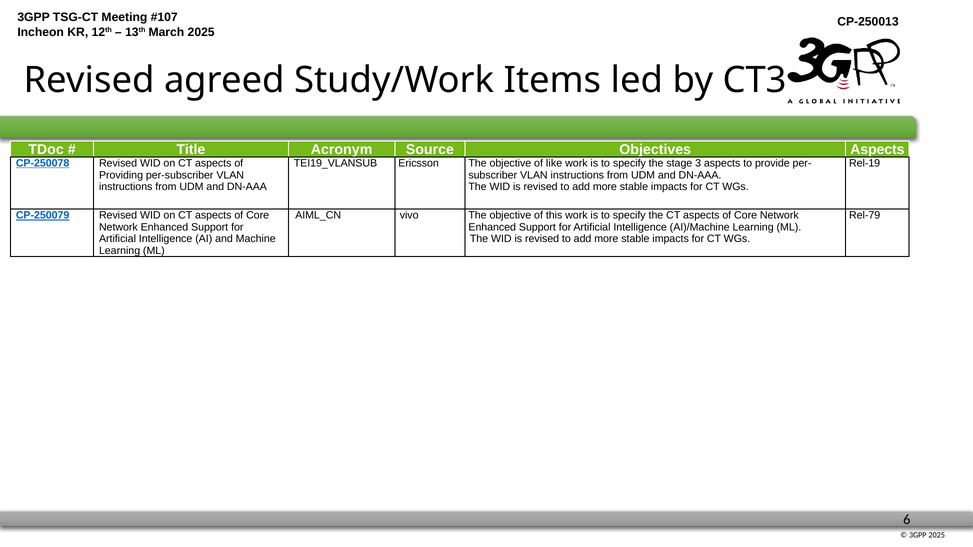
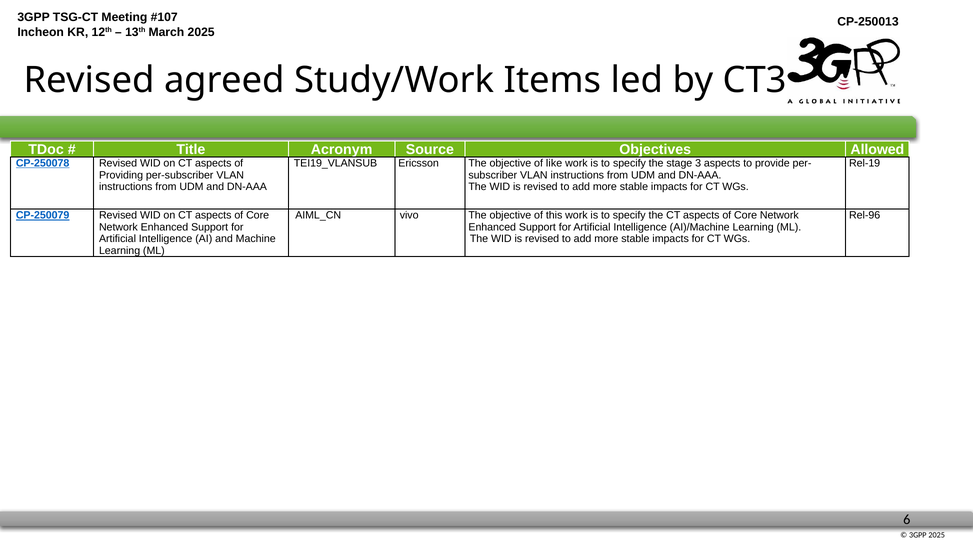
Objectives Aspects: Aspects -> Allowed
Rel-79: Rel-79 -> Rel-96
